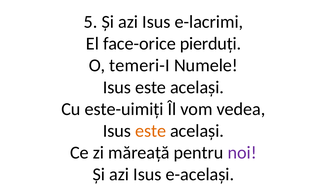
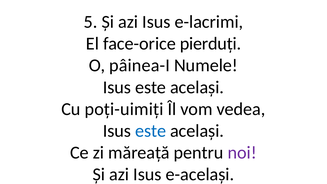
temeri-I: temeri-I -> pâinea-I
este-uimiți: este-uimiți -> poți-uimiți
este at (151, 131) colour: orange -> blue
